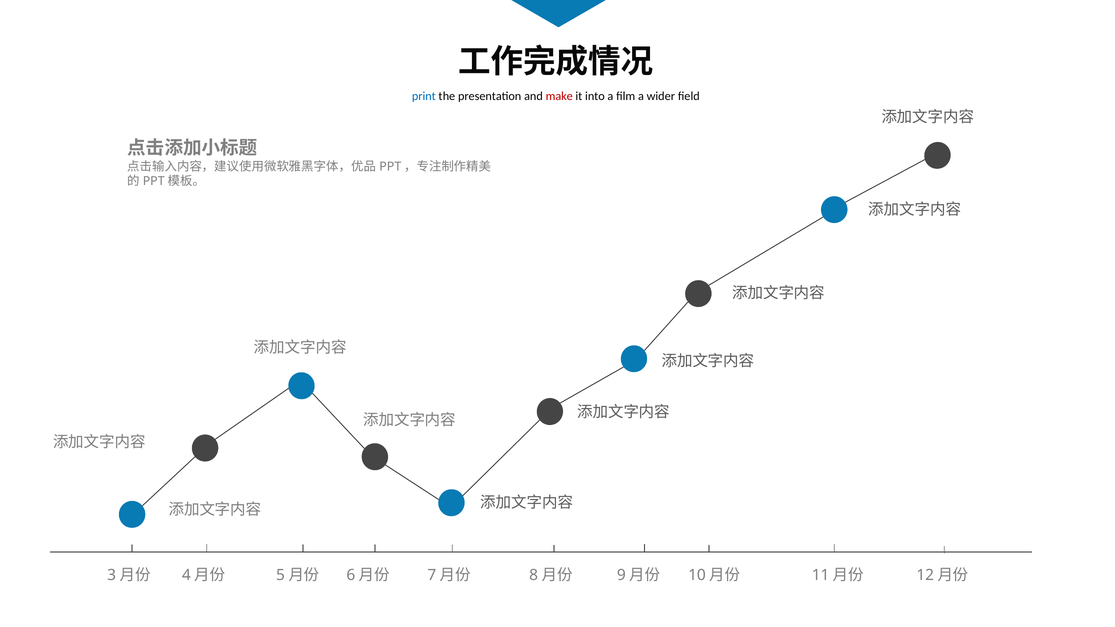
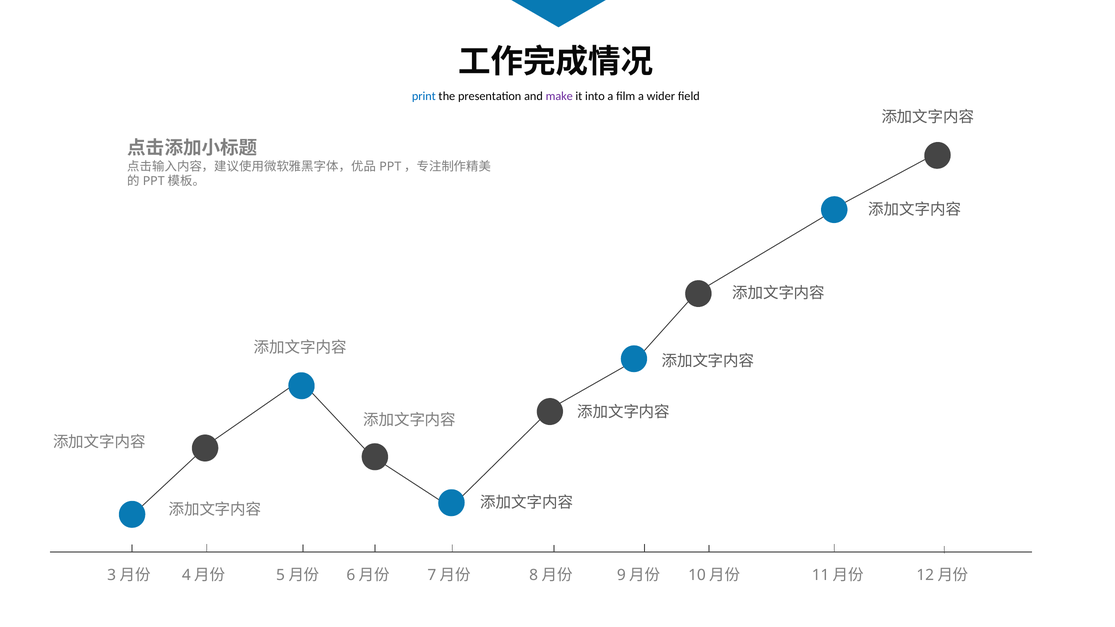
make colour: red -> purple
